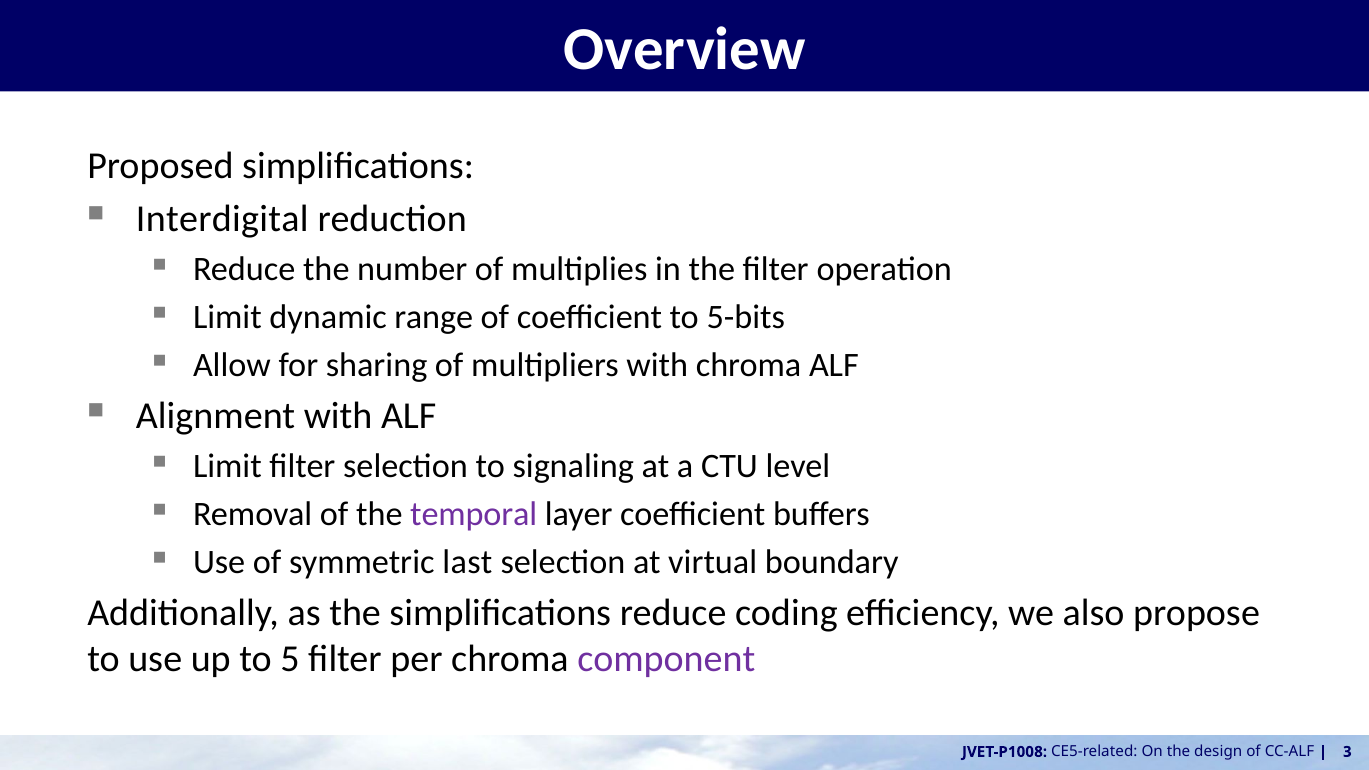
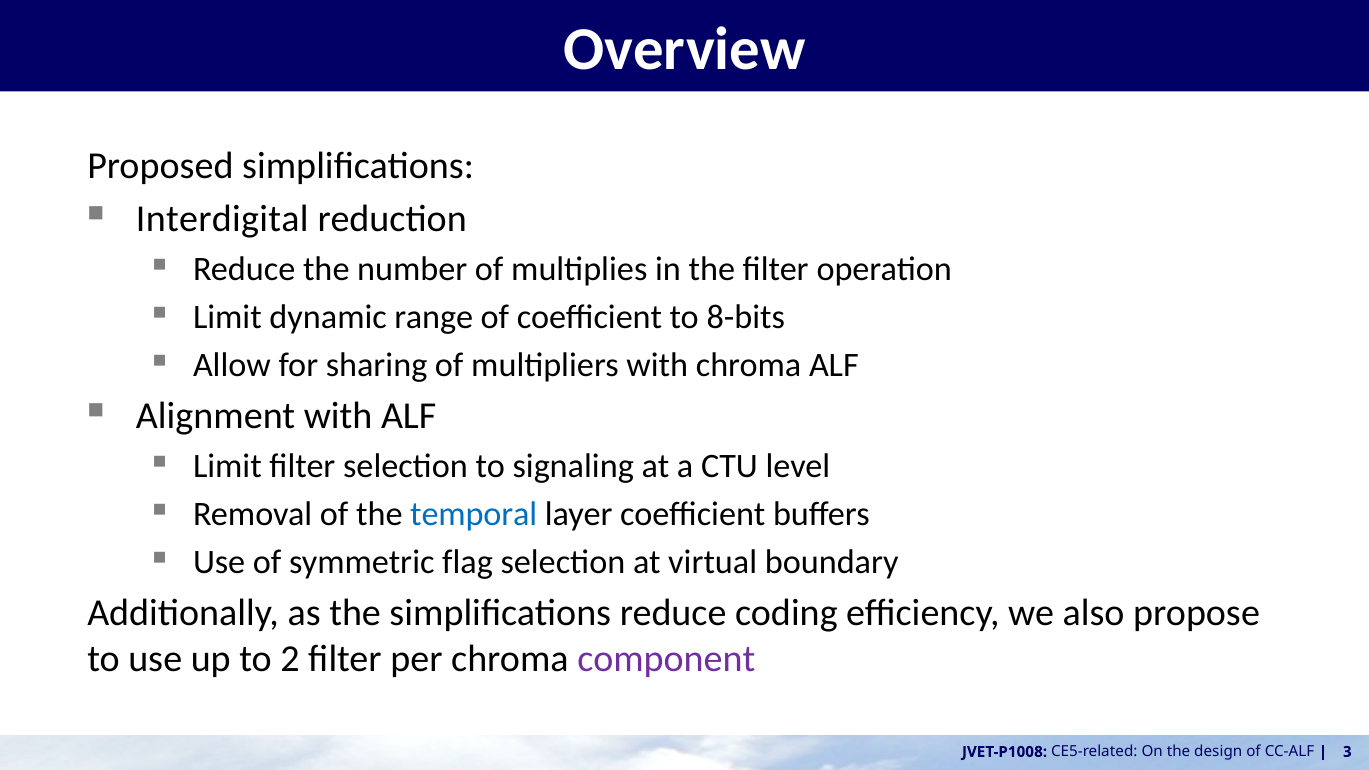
5-bits: 5-bits -> 8-bits
temporal colour: purple -> blue
last: last -> flag
5: 5 -> 2
